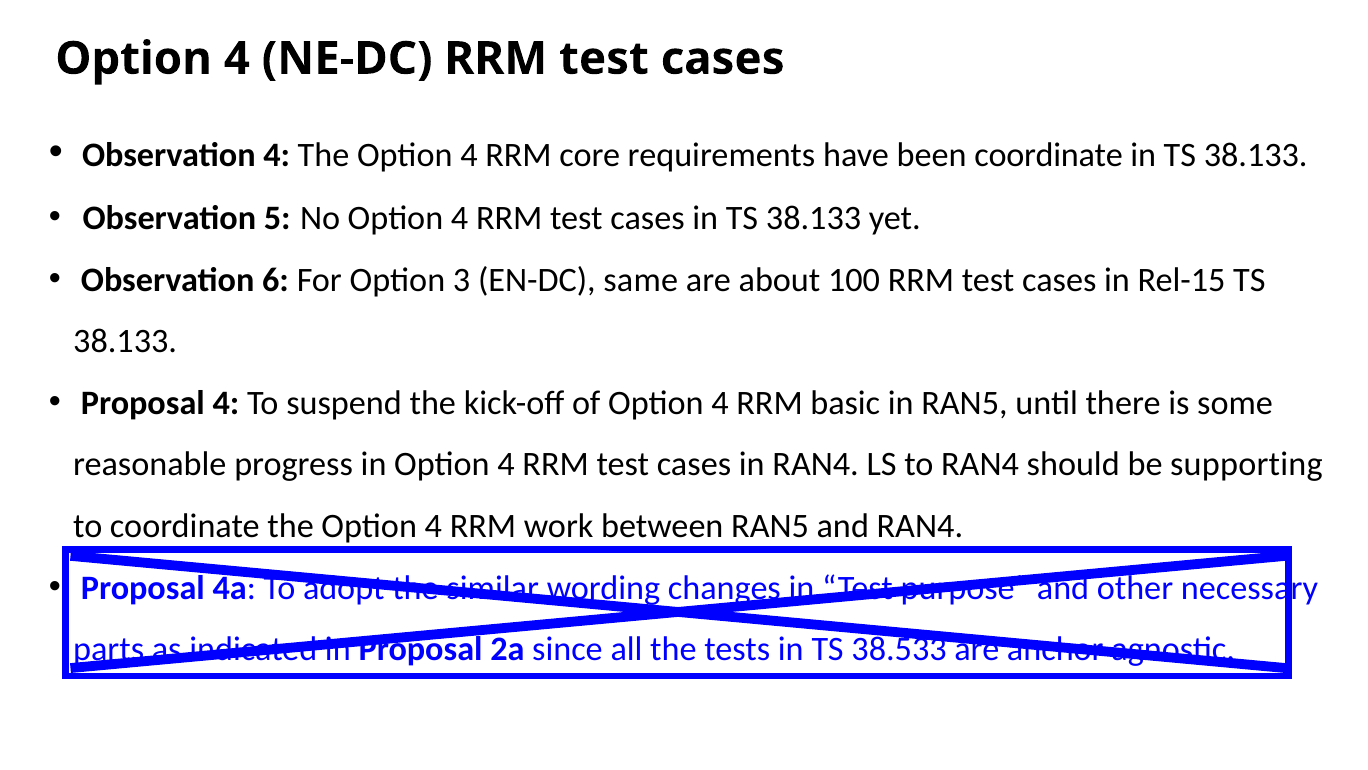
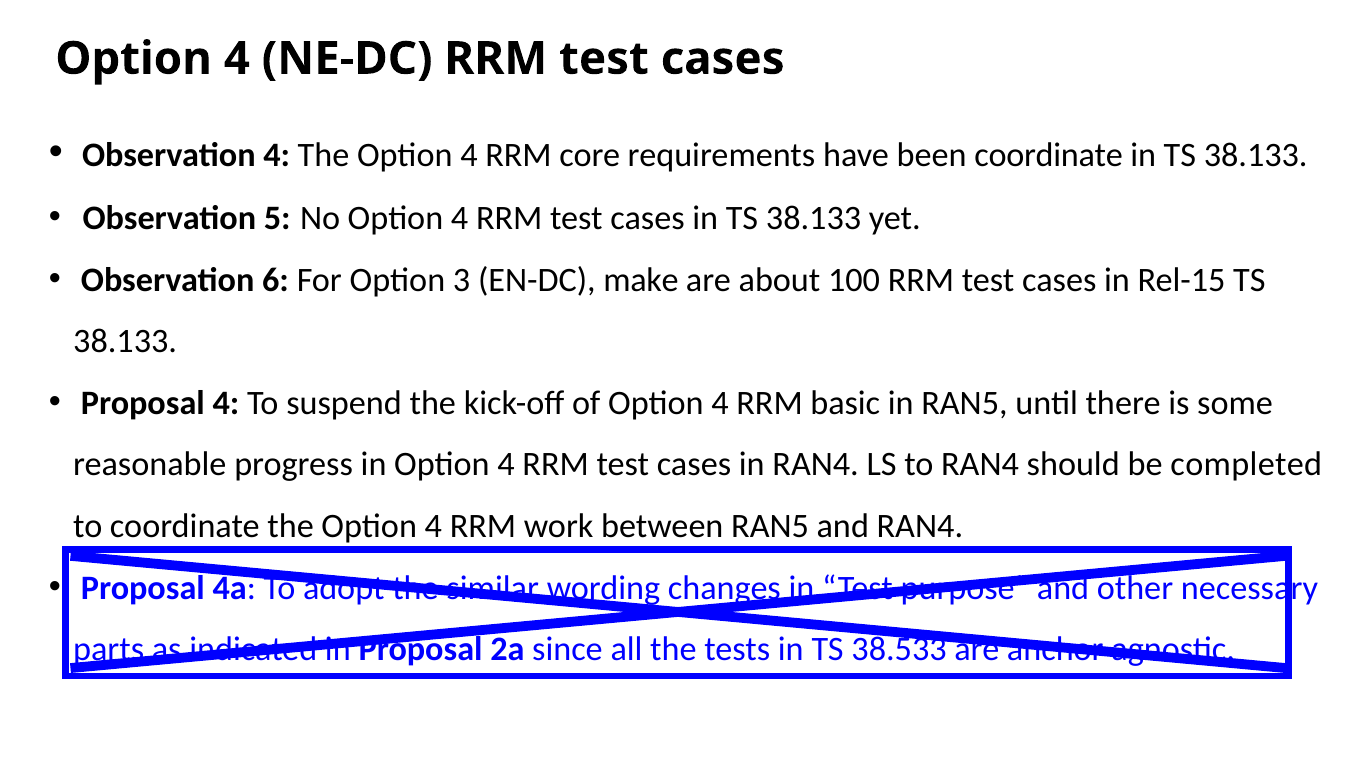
same: same -> make
supporting: supporting -> completed
